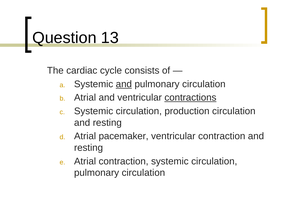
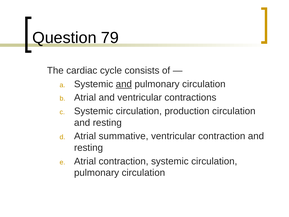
13: 13 -> 79
contractions underline: present -> none
pacemaker: pacemaker -> summative
